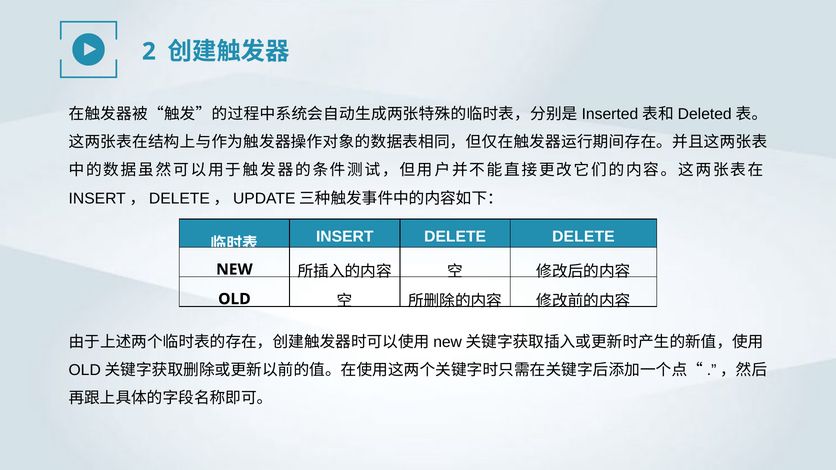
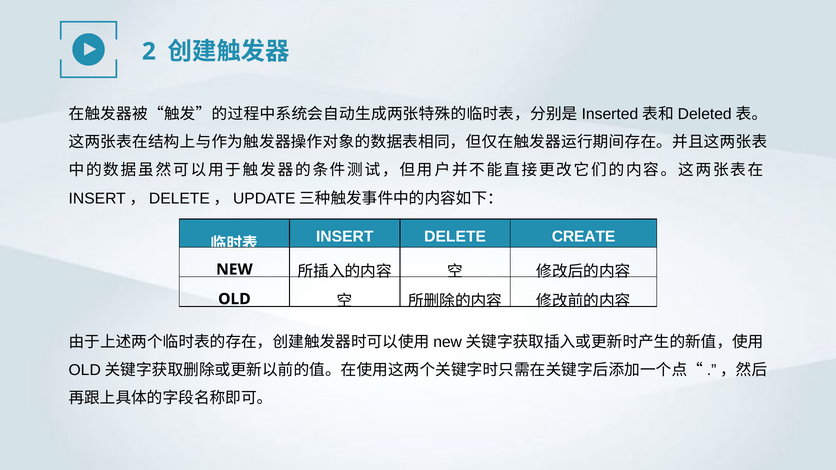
DELETE DELETE: DELETE -> CREATE
